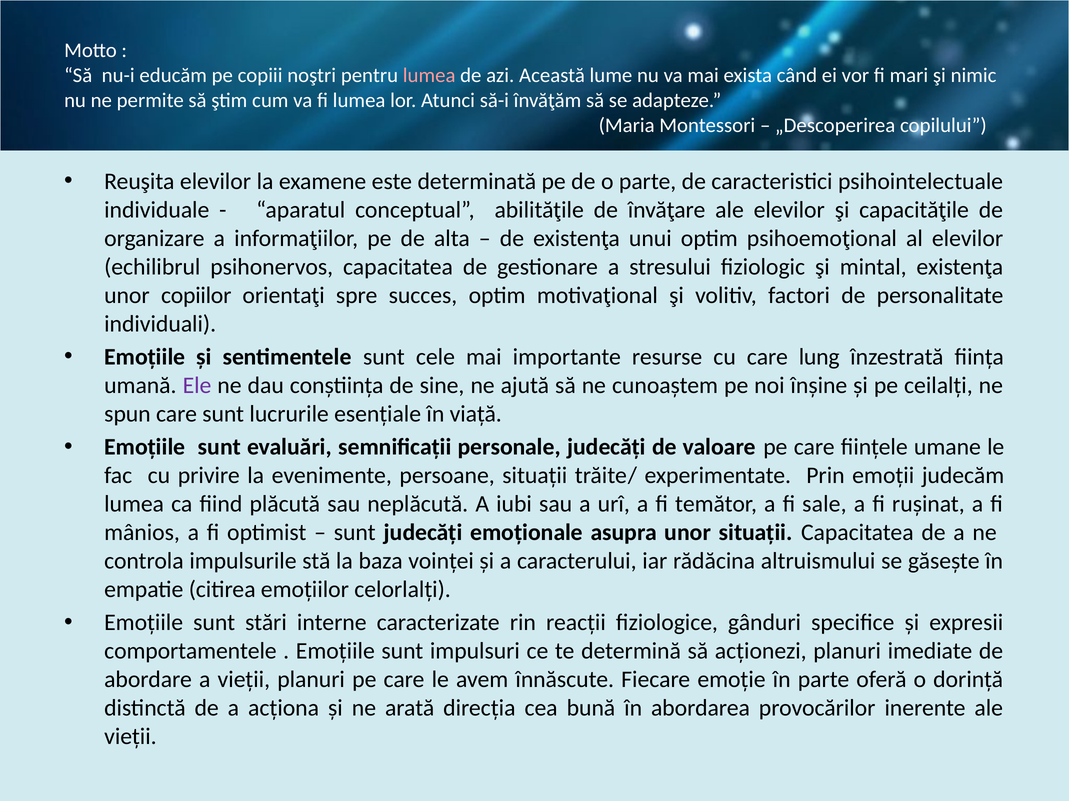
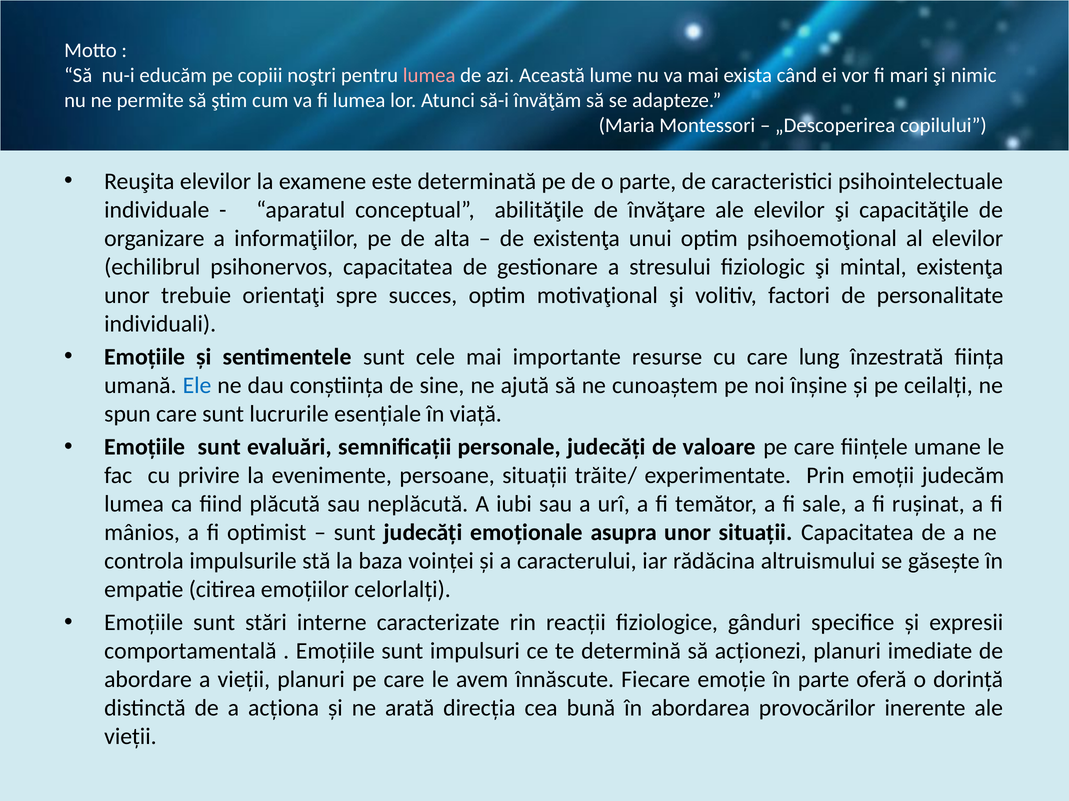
copiilor: copiilor -> trebuie
Ele colour: purple -> blue
comportamentele: comportamentele -> comportamentală
